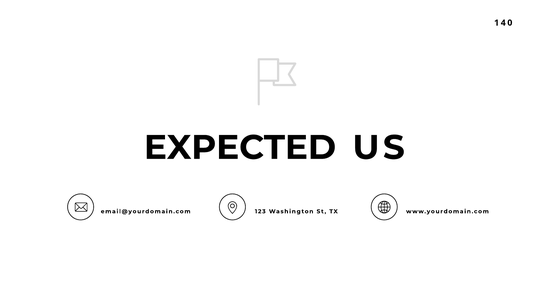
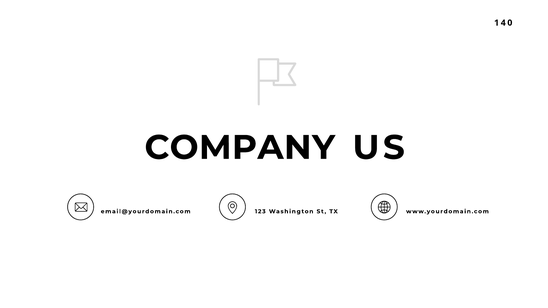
EXPECTED: EXPECTED -> COMPANY
